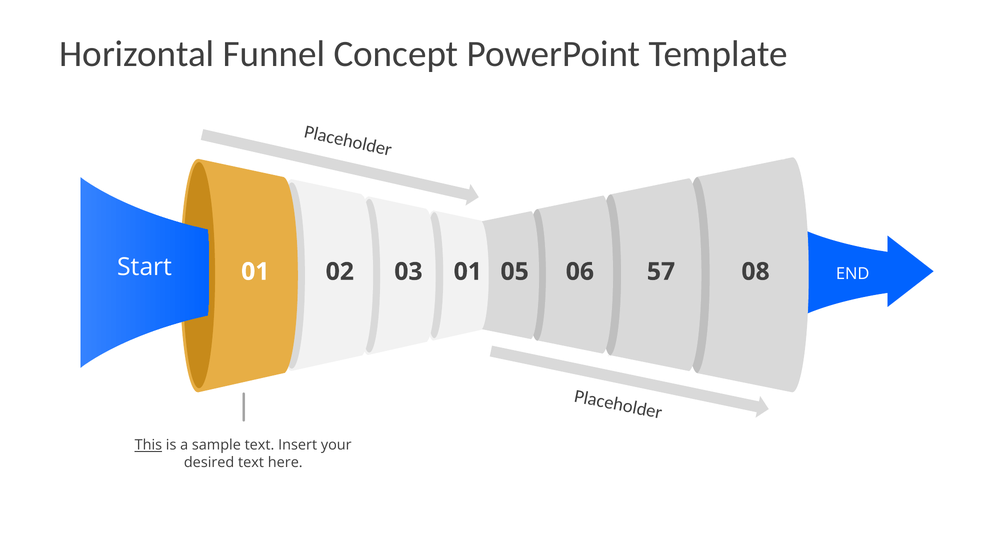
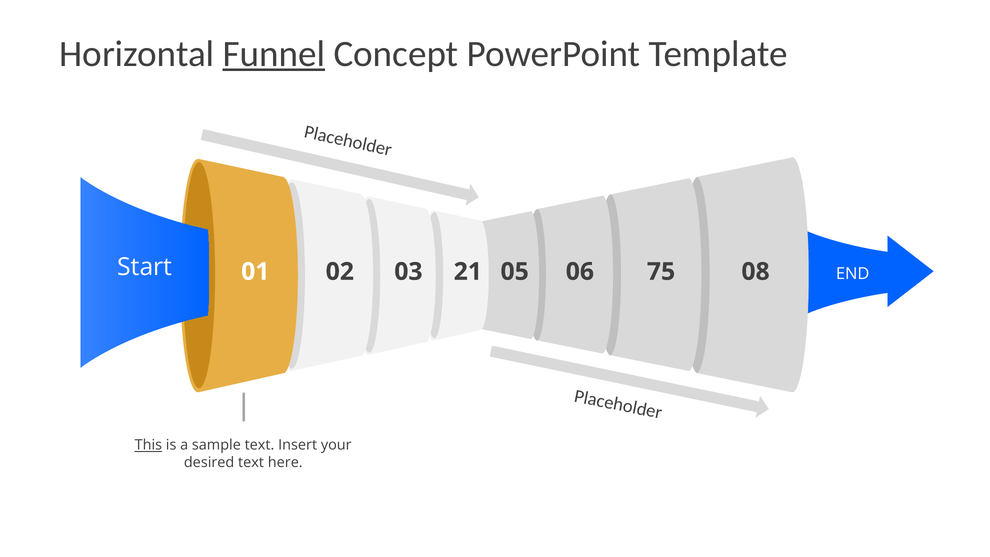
Funnel underline: none -> present
03 01: 01 -> 21
57: 57 -> 75
